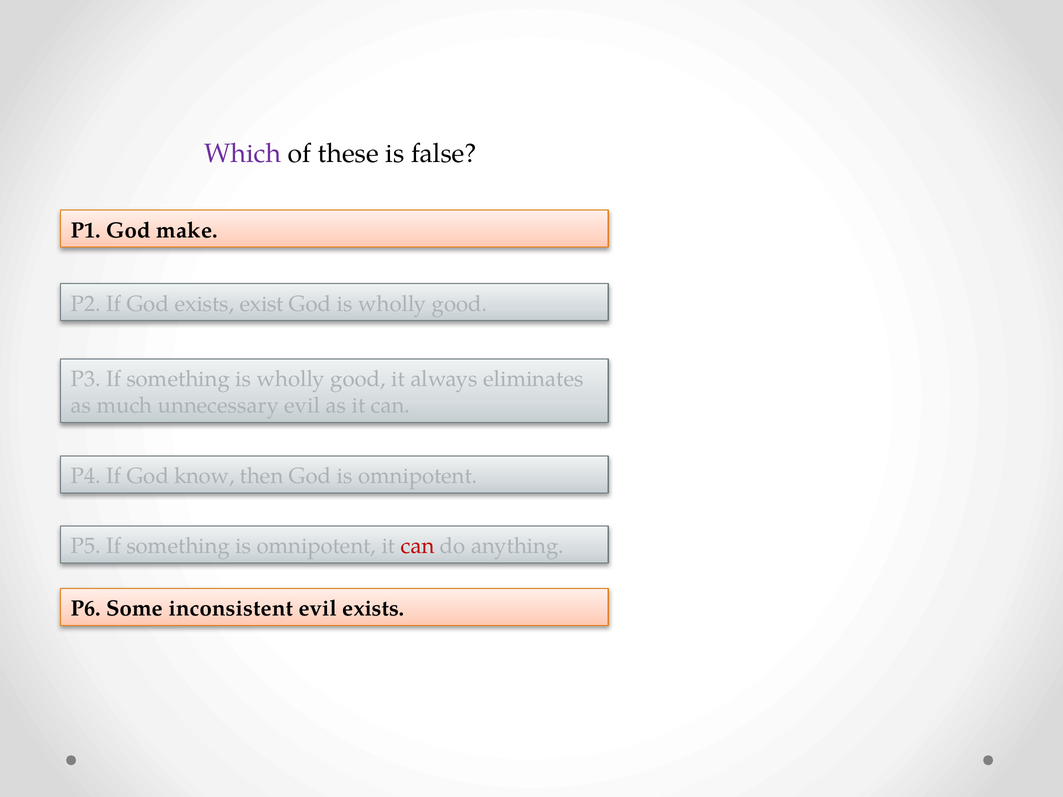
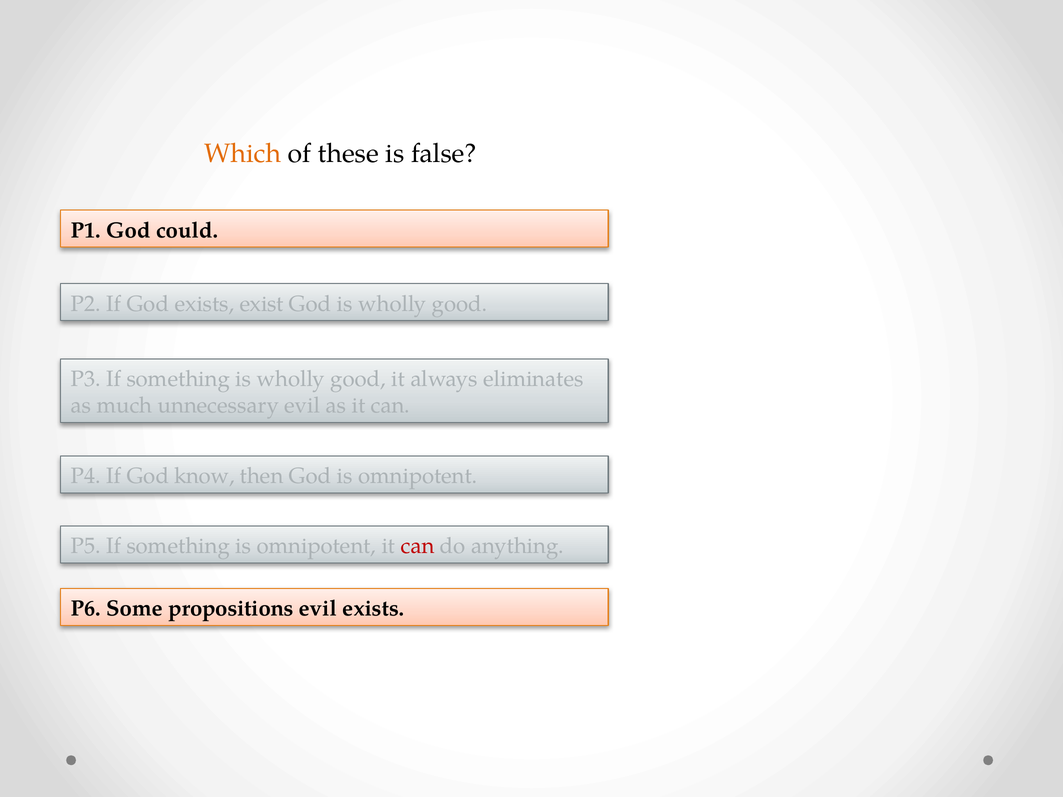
Which colour: purple -> orange
make: make -> could
inconsistent: inconsistent -> propositions
